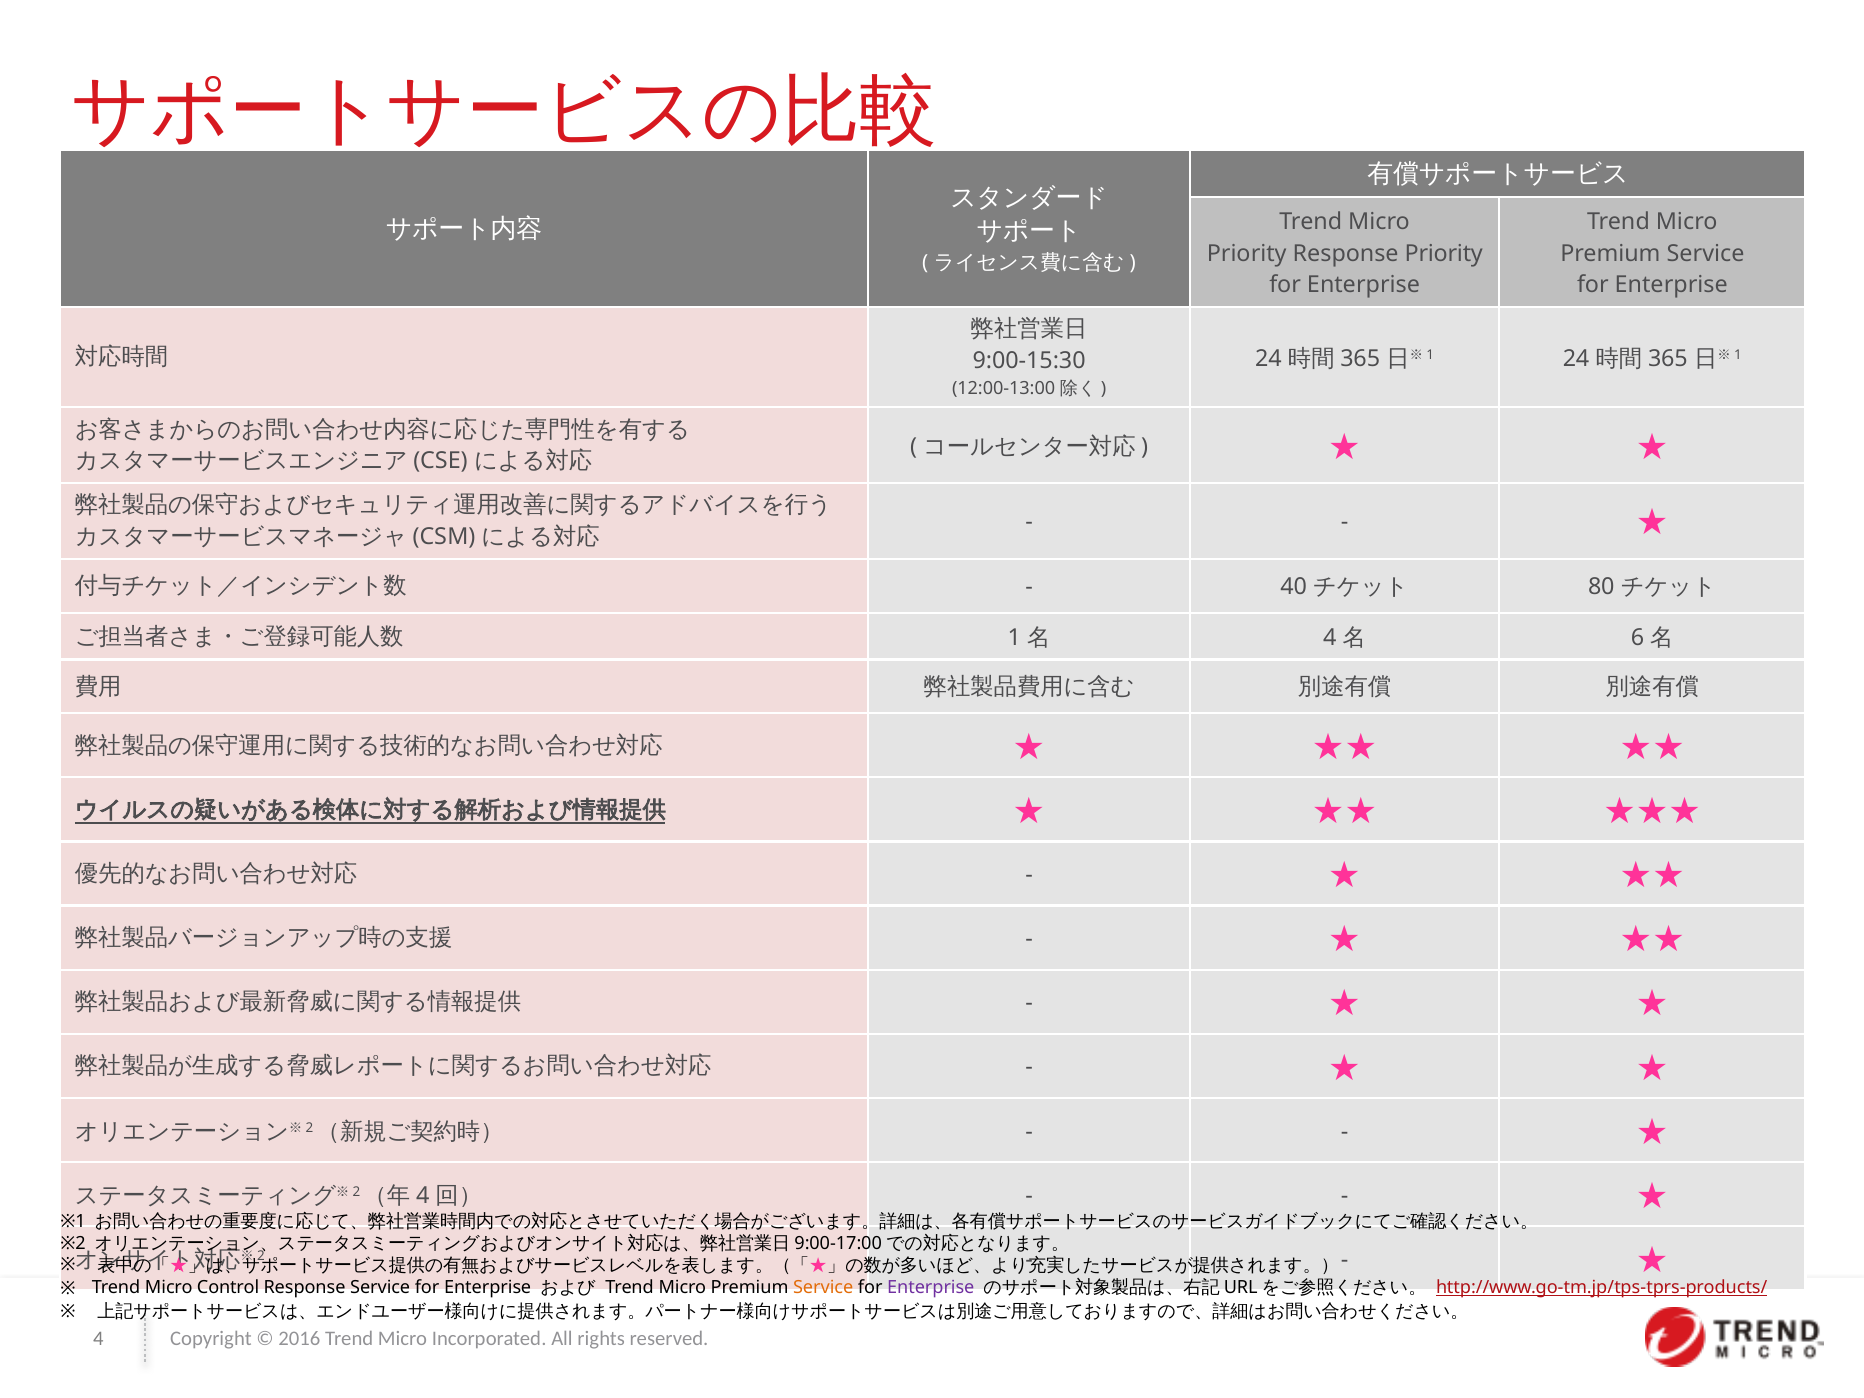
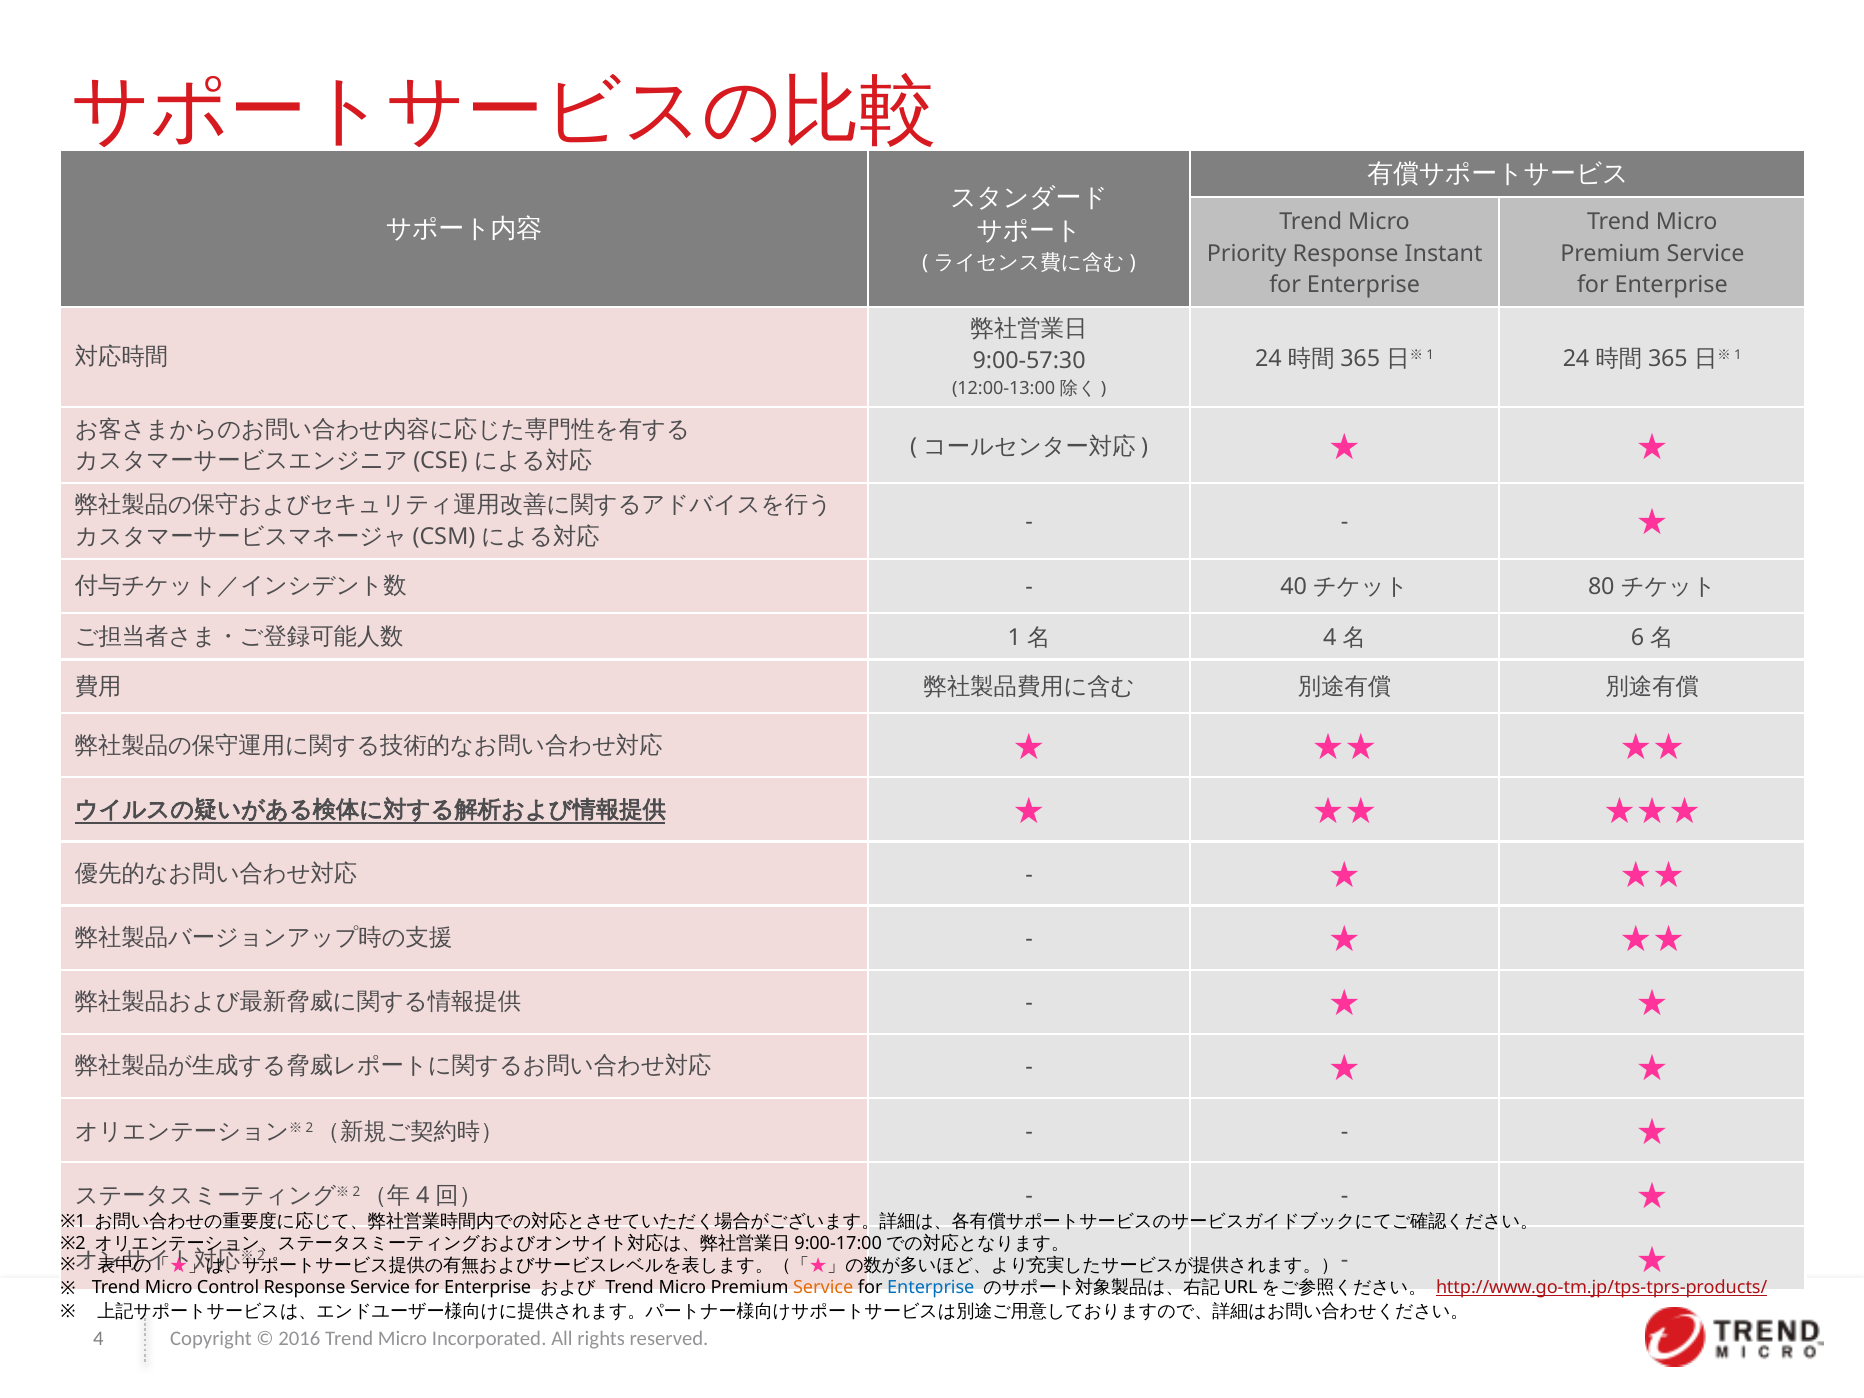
Response Priority: Priority -> Instant
9:00-15:30: 9:00-15:30 -> 9:00-57:30
Enterprise at (931, 1287) colour: purple -> blue
